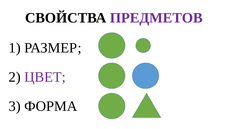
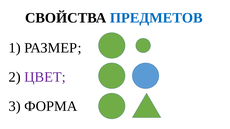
ПРЕДМЕТОВ colour: purple -> blue
